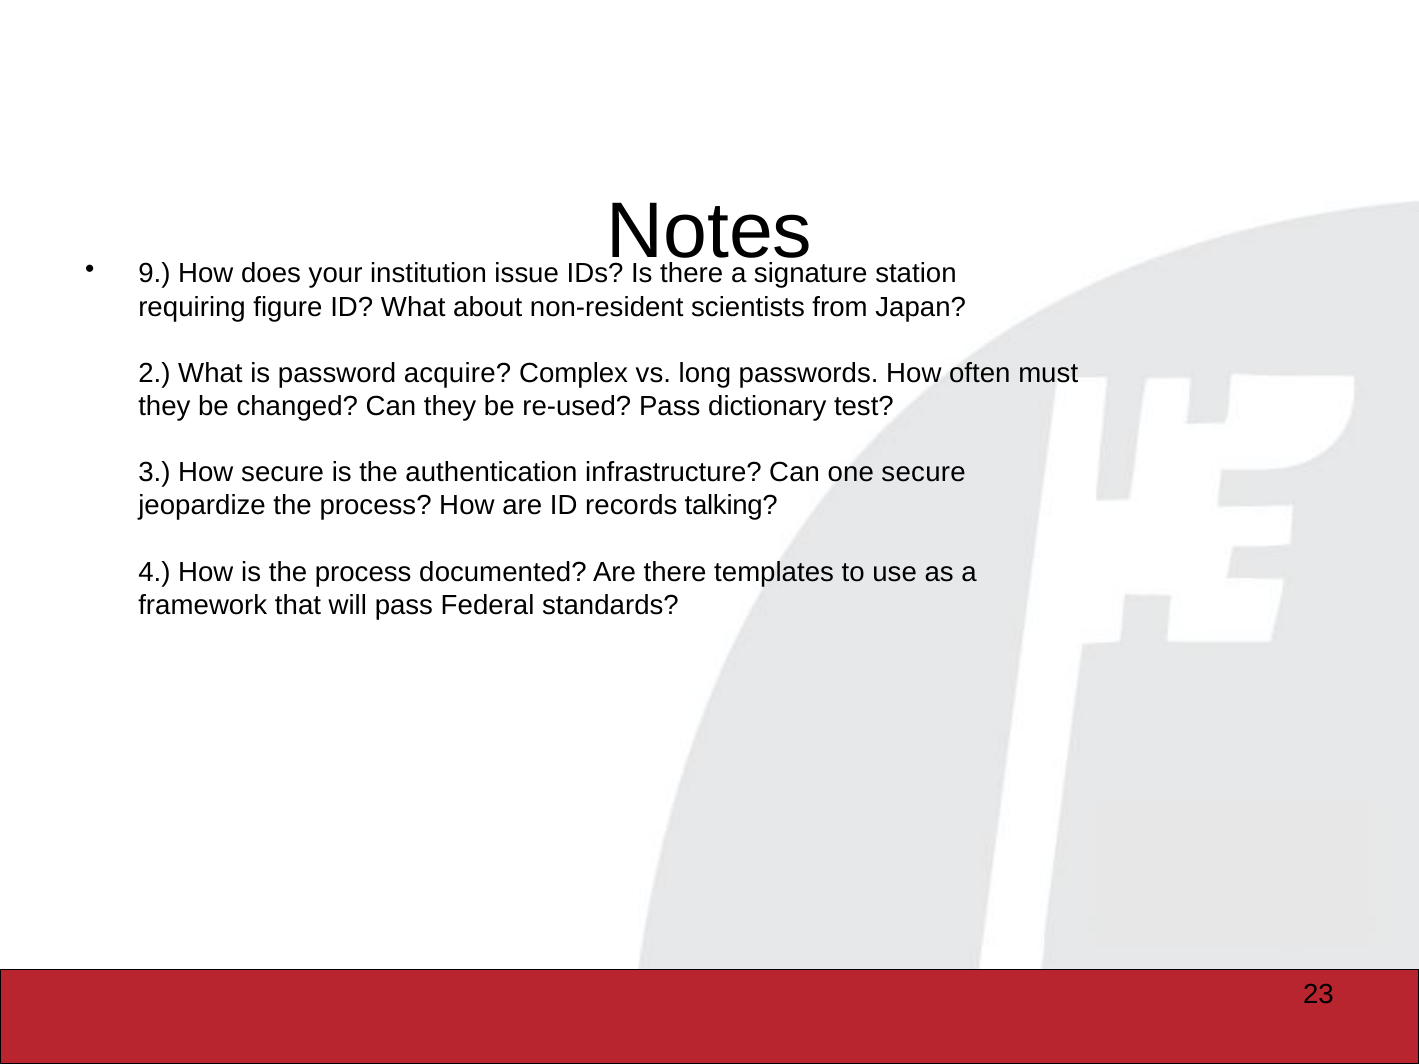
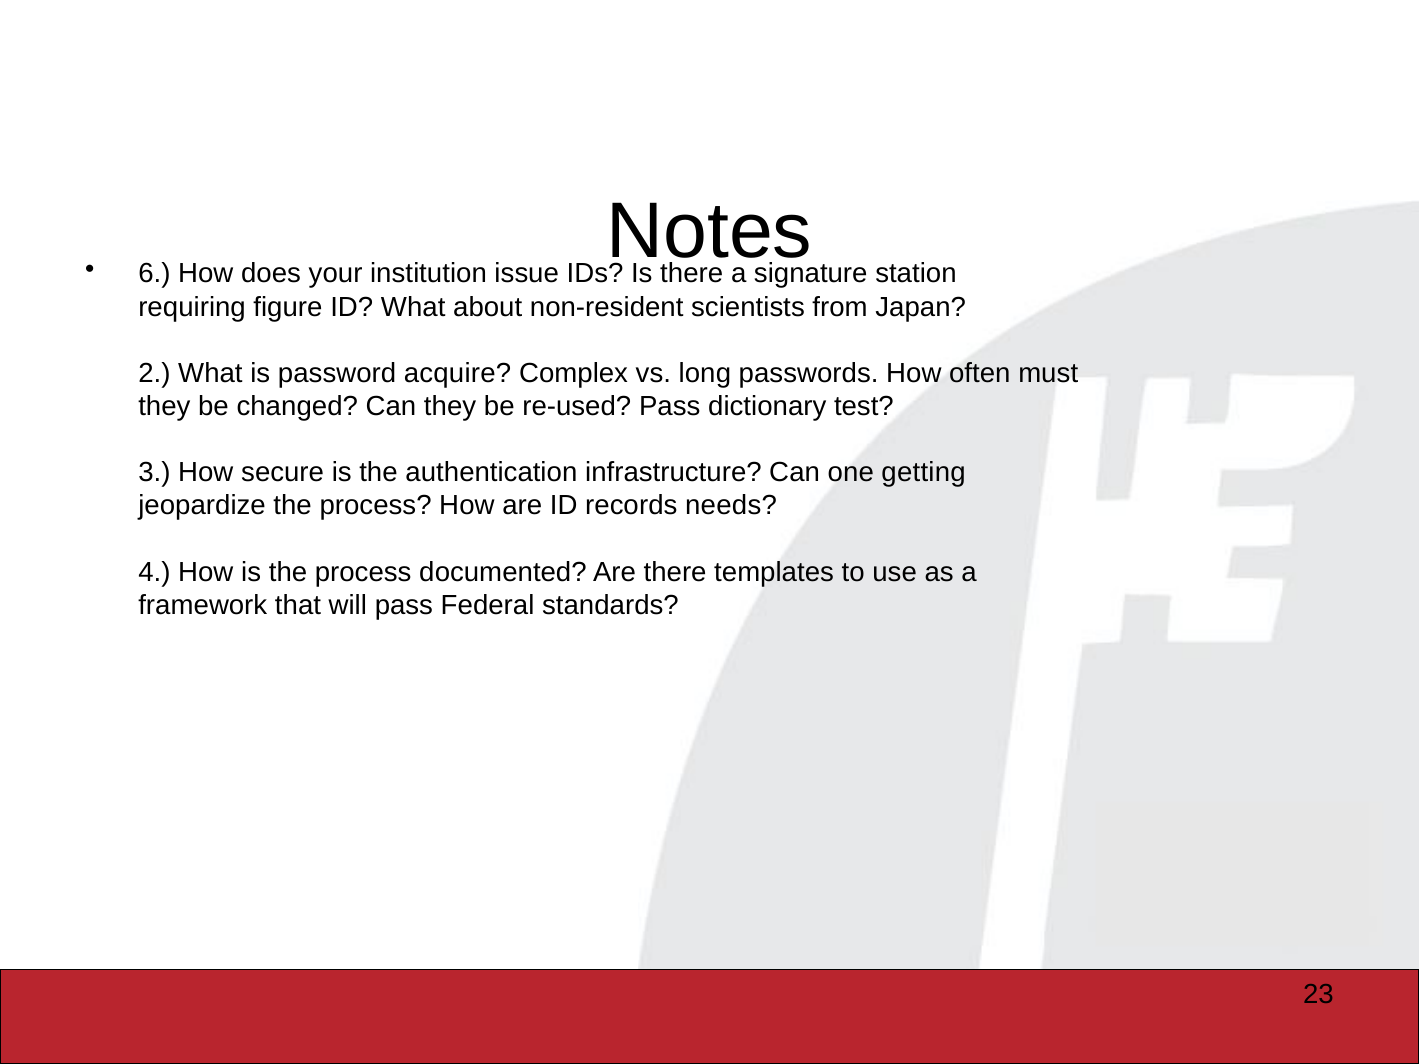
9: 9 -> 6
one secure: secure -> getting
talking: talking -> needs
